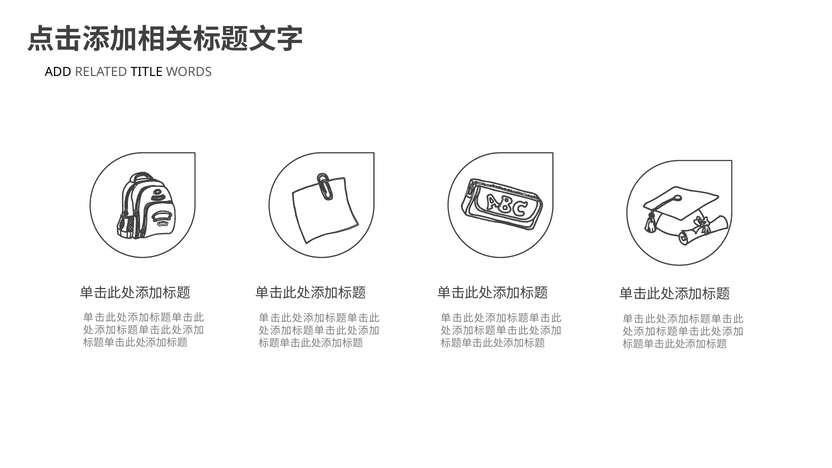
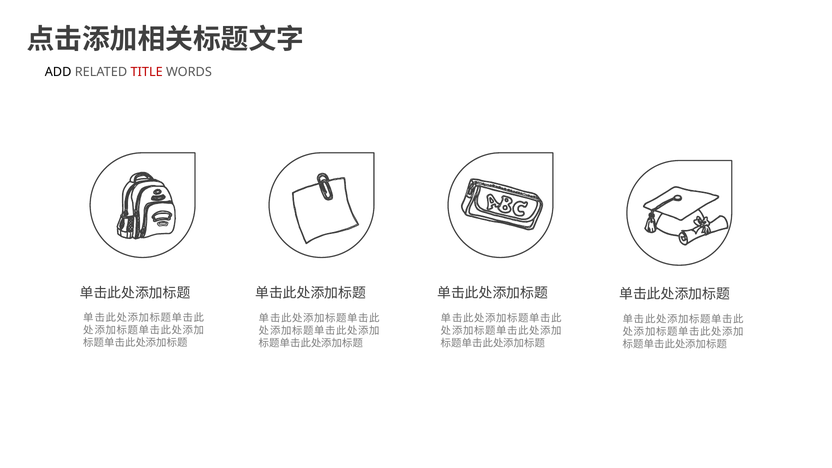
TITLE colour: black -> red
